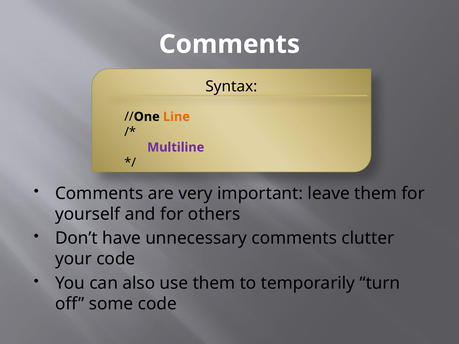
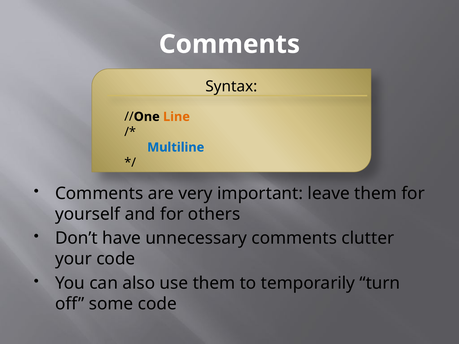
Multiline colour: purple -> blue
